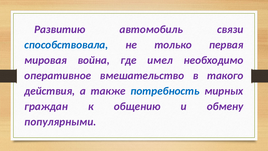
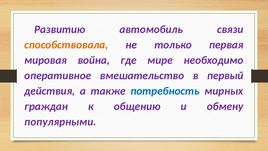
способствовала colour: blue -> orange
имел: имел -> мире
такого: такого -> первый
